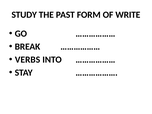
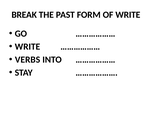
STUDY: STUDY -> BREAK
BREAK at (28, 47): BREAK -> WRITE
